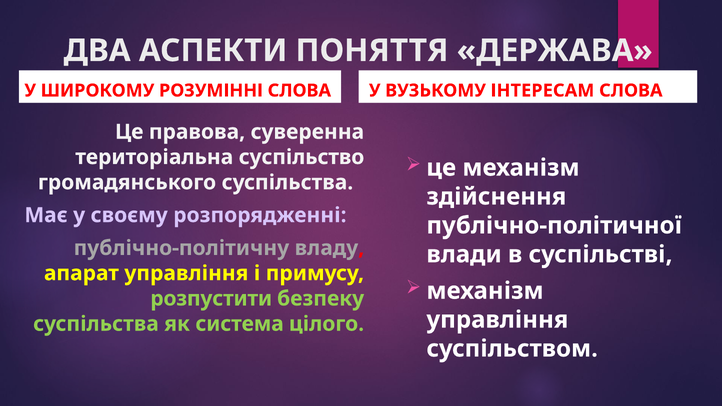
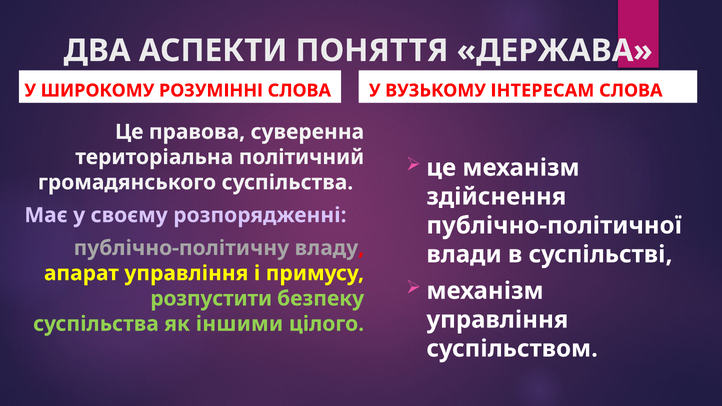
суспільство: суспільство -> політичний
система: система -> іншими
